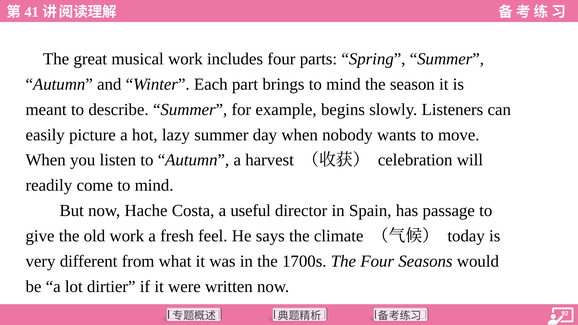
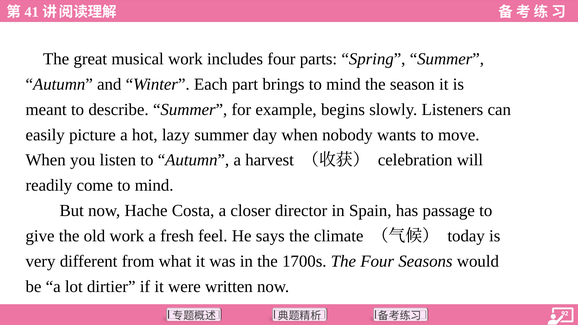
useful: useful -> closer
